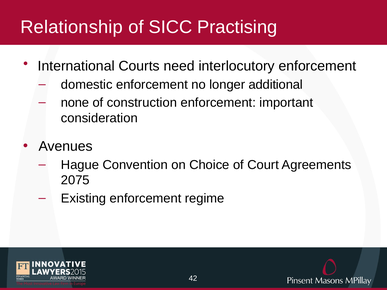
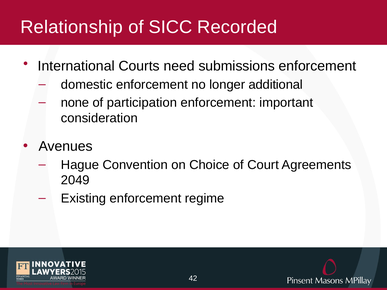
Practising: Practising -> Recorded
interlocutory: interlocutory -> submissions
construction: construction -> participation
2075: 2075 -> 2049
